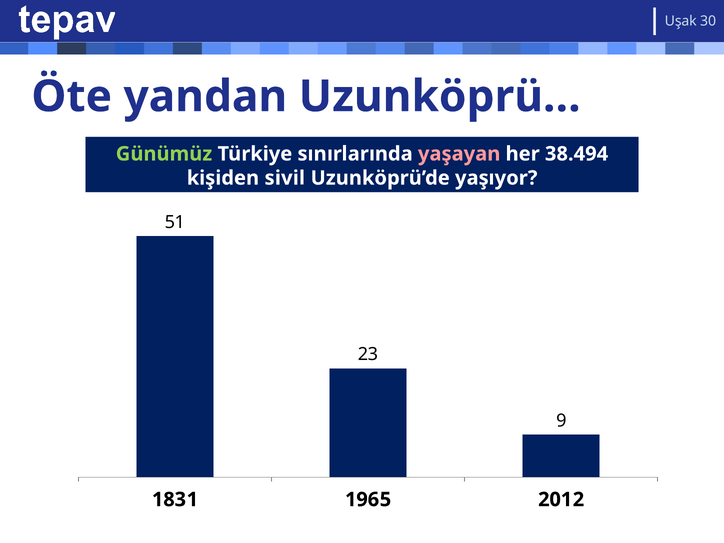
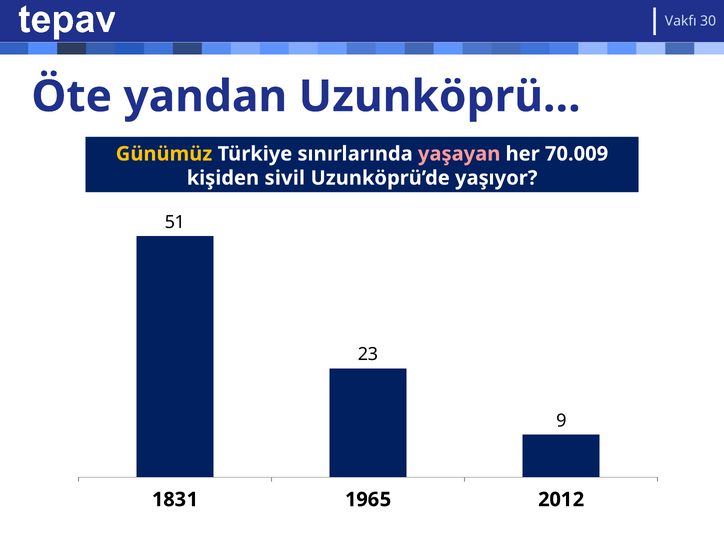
Uşak: Uşak -> Vakfı
Günümüz colour: light green -> yellow
38.494: 38.494 -> 70.009
